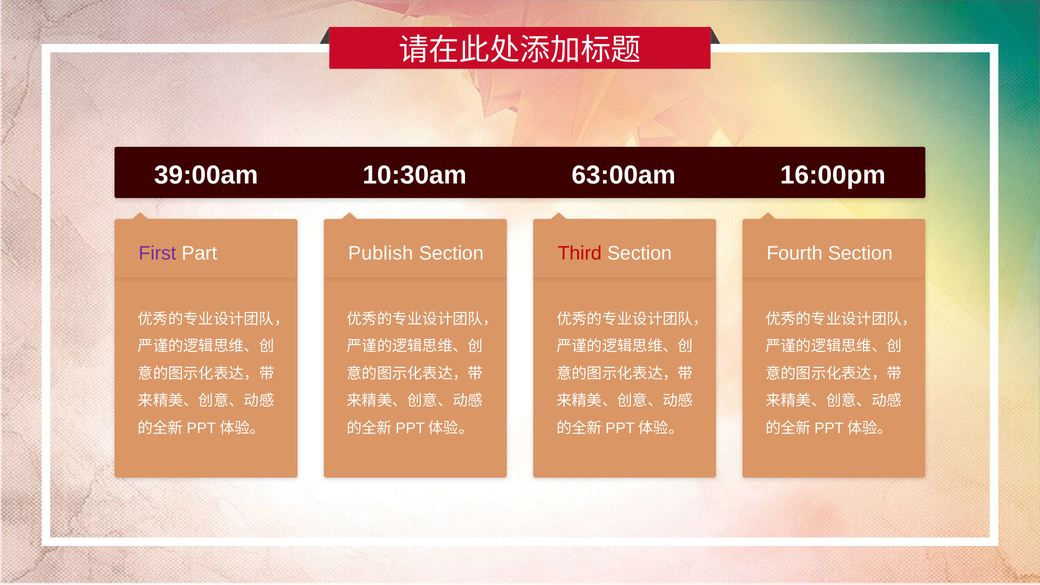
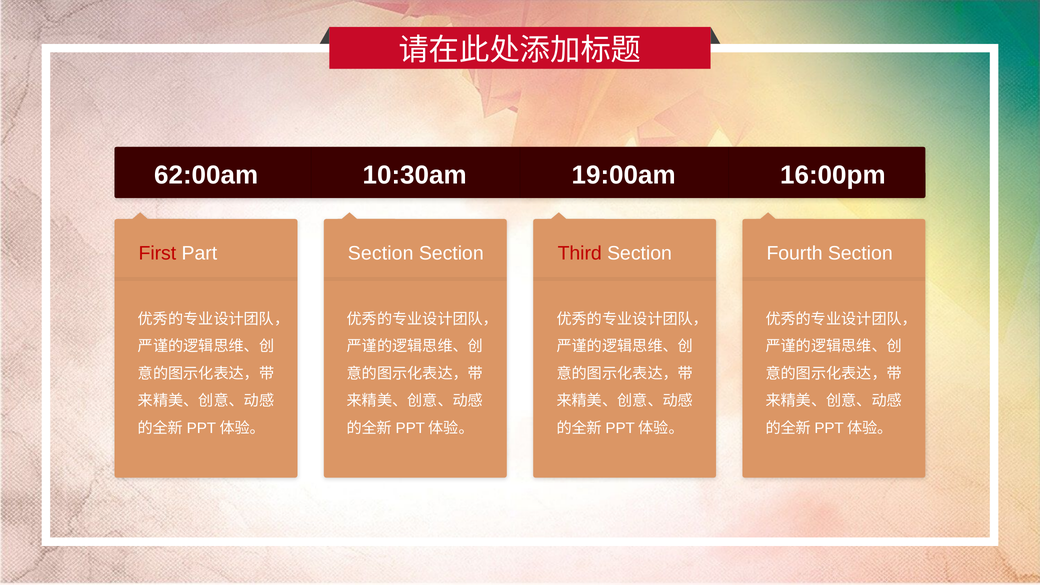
39:00am: 39:00am -> 62:00am
63:00am: 63:00am -> 19:00am
First colour: purple -> red
Part Publish: Publish -> Section
